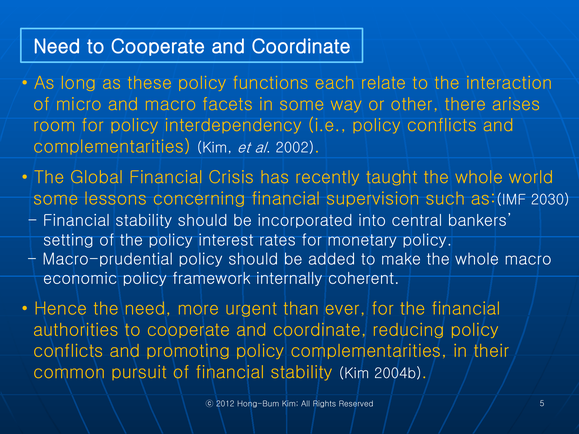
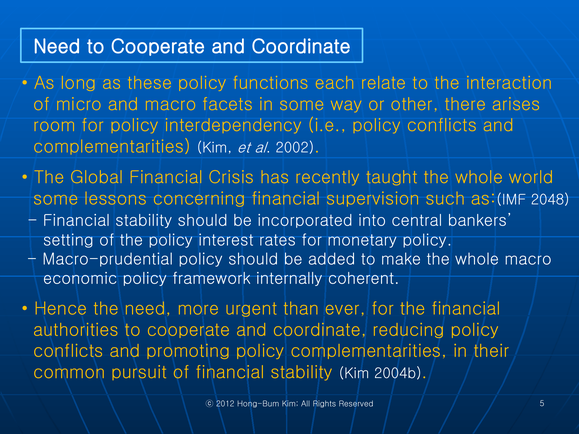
2030: 2030 -> 2048
